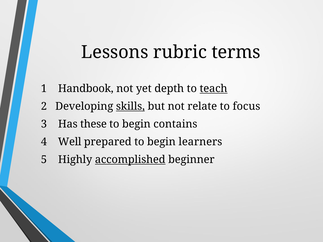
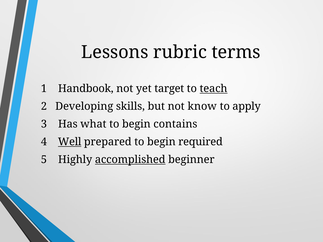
depth: depth -> target
skills underline: present -> none
relate: relate -> know
focus: focus -> apply
these: these -> what
Well underline: none -> present
learners: learners -> required
